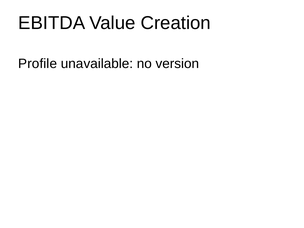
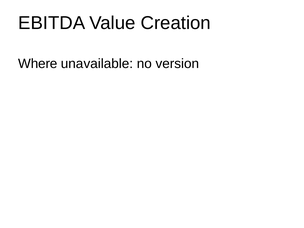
Profile: Profile -> Where
